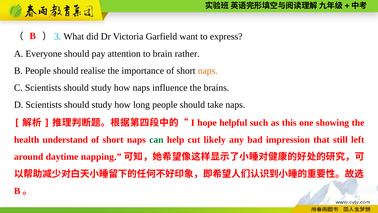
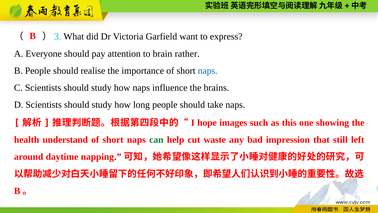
naps at (208, 71) colour: orange -> blue
helpful: helpful -> images
likely: likely -> waste
